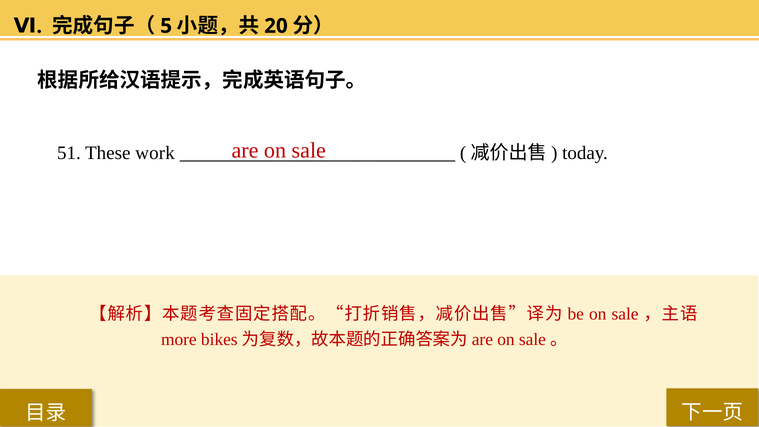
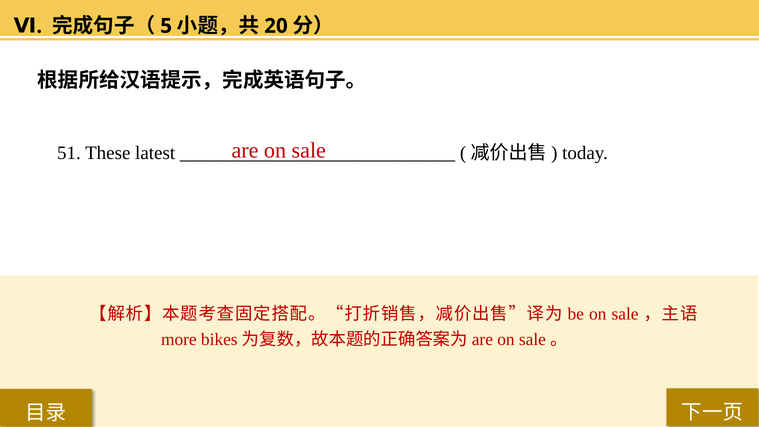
work: work -> latest
